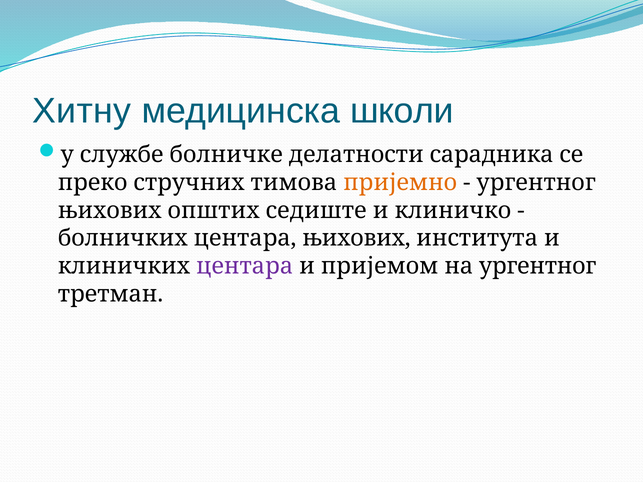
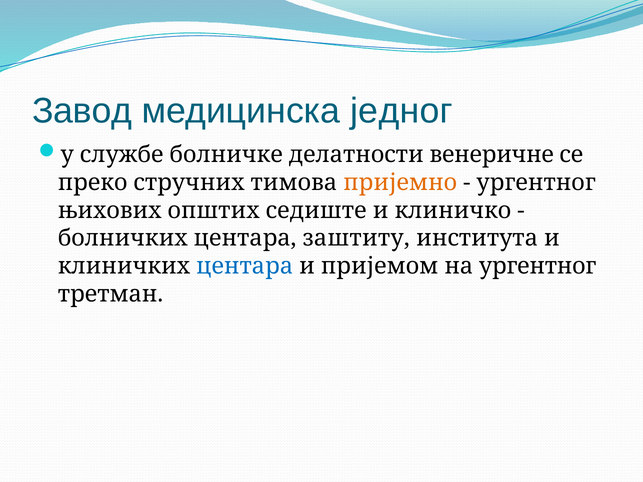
Хитну: Хитну -> Завод
школи: школи -> једног
сарадника: сарадника -> венеричне
центара њихових: њихових -> заштиту
центара at (245, 266) colour: purple -> blue
